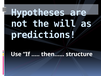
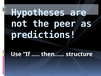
will: will -> peer
